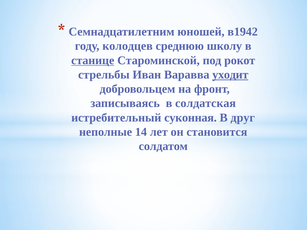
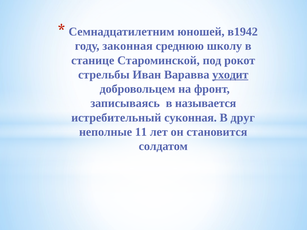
колодцев: колодцев -> законная
станице underline: present -> none
солдатская: солдатская -> называется
14: 14 -> 11
